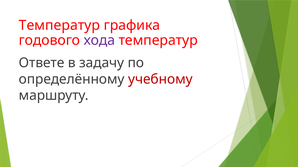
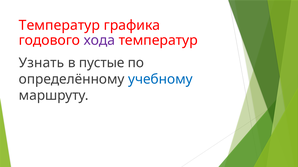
Ответе: Ответе -> Узнать
задачу: задачу -> пустые
учебному colour: red -> blue
